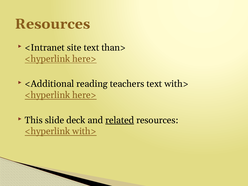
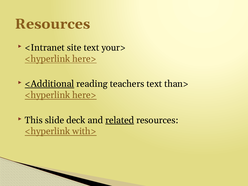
than>: than> -> your>
<Additional underline: none -> present
text with>: with> -> than>
